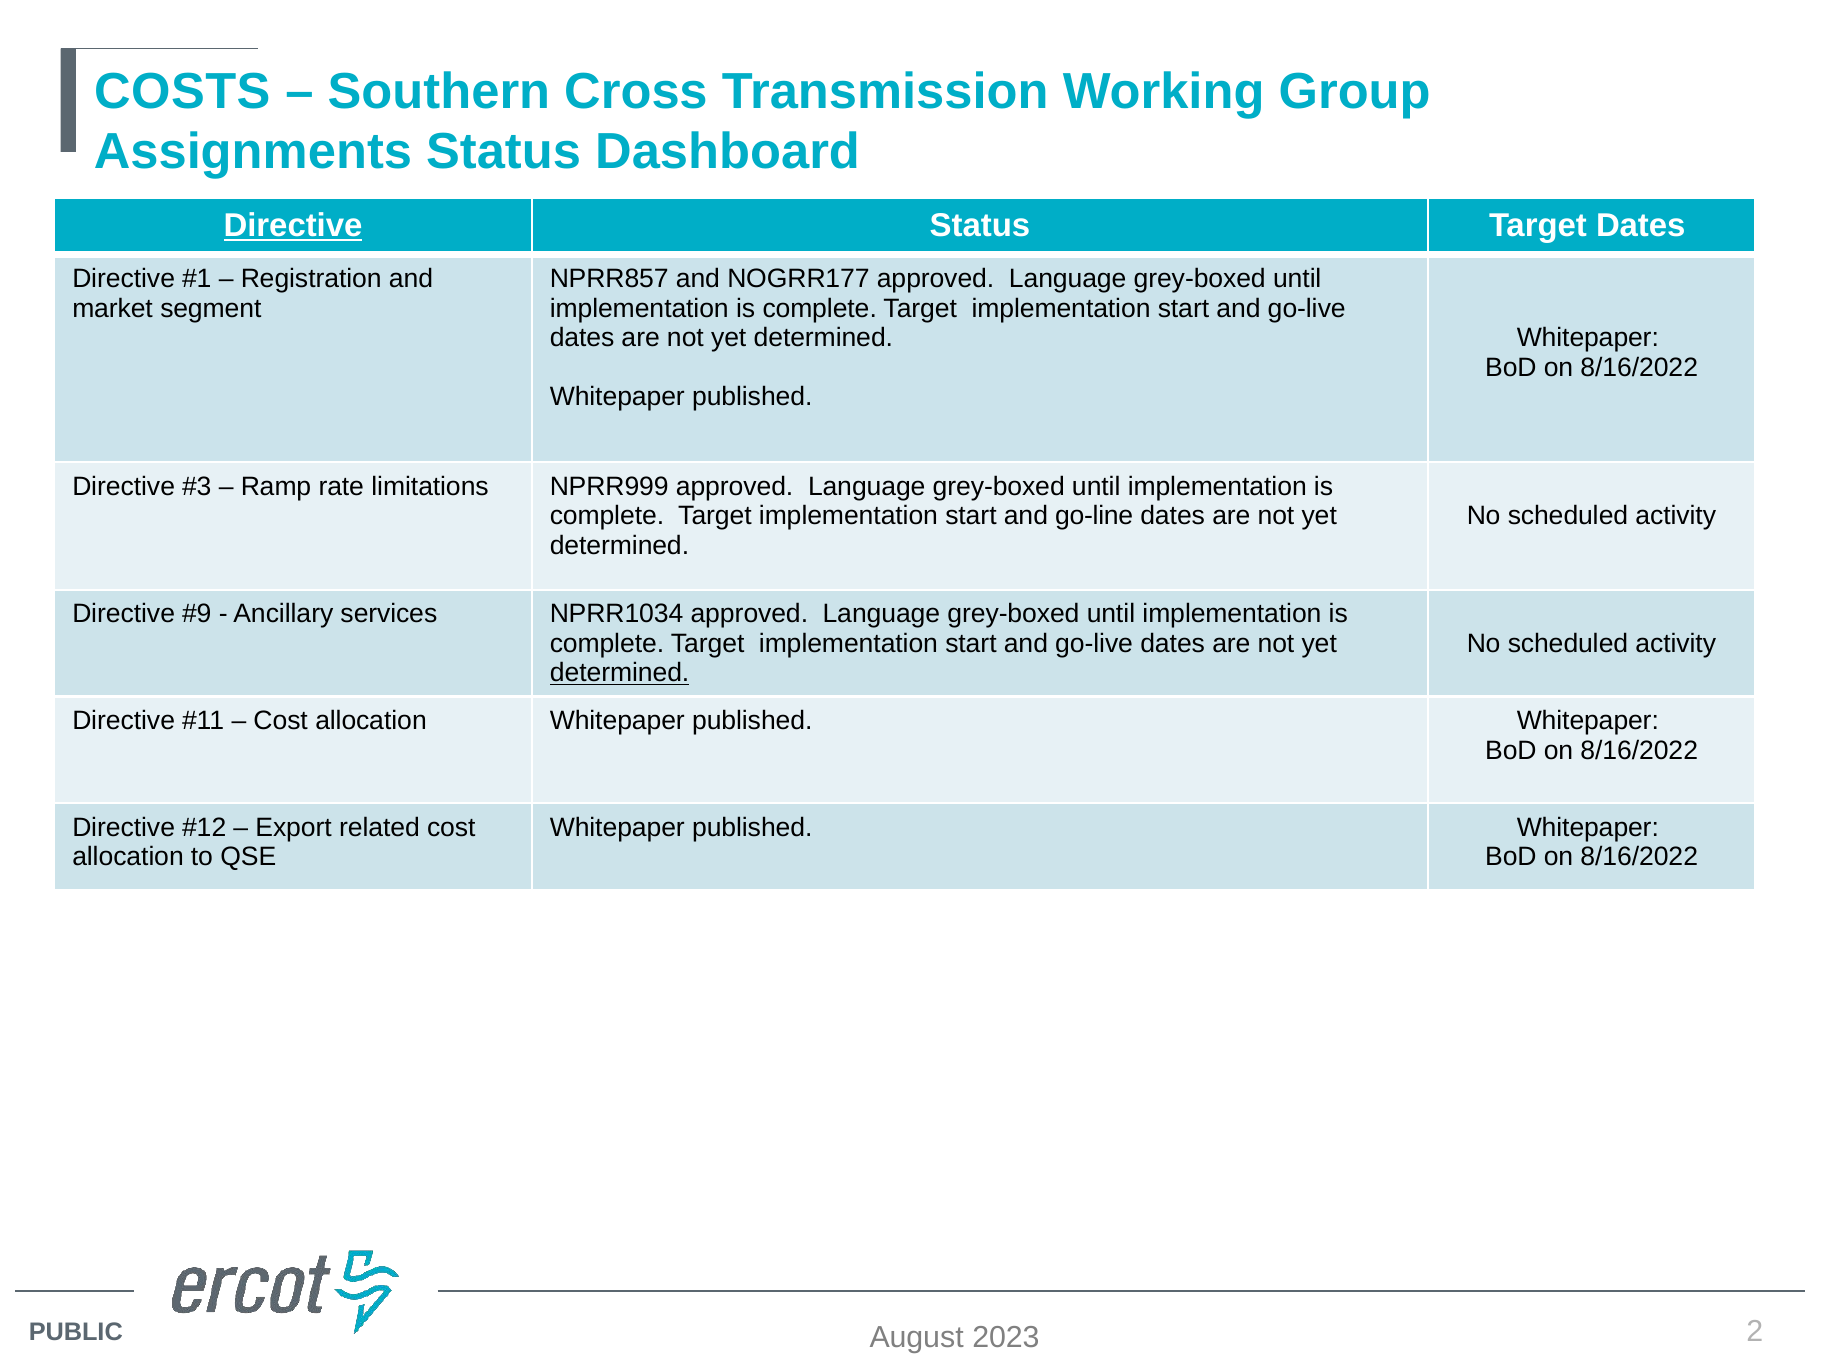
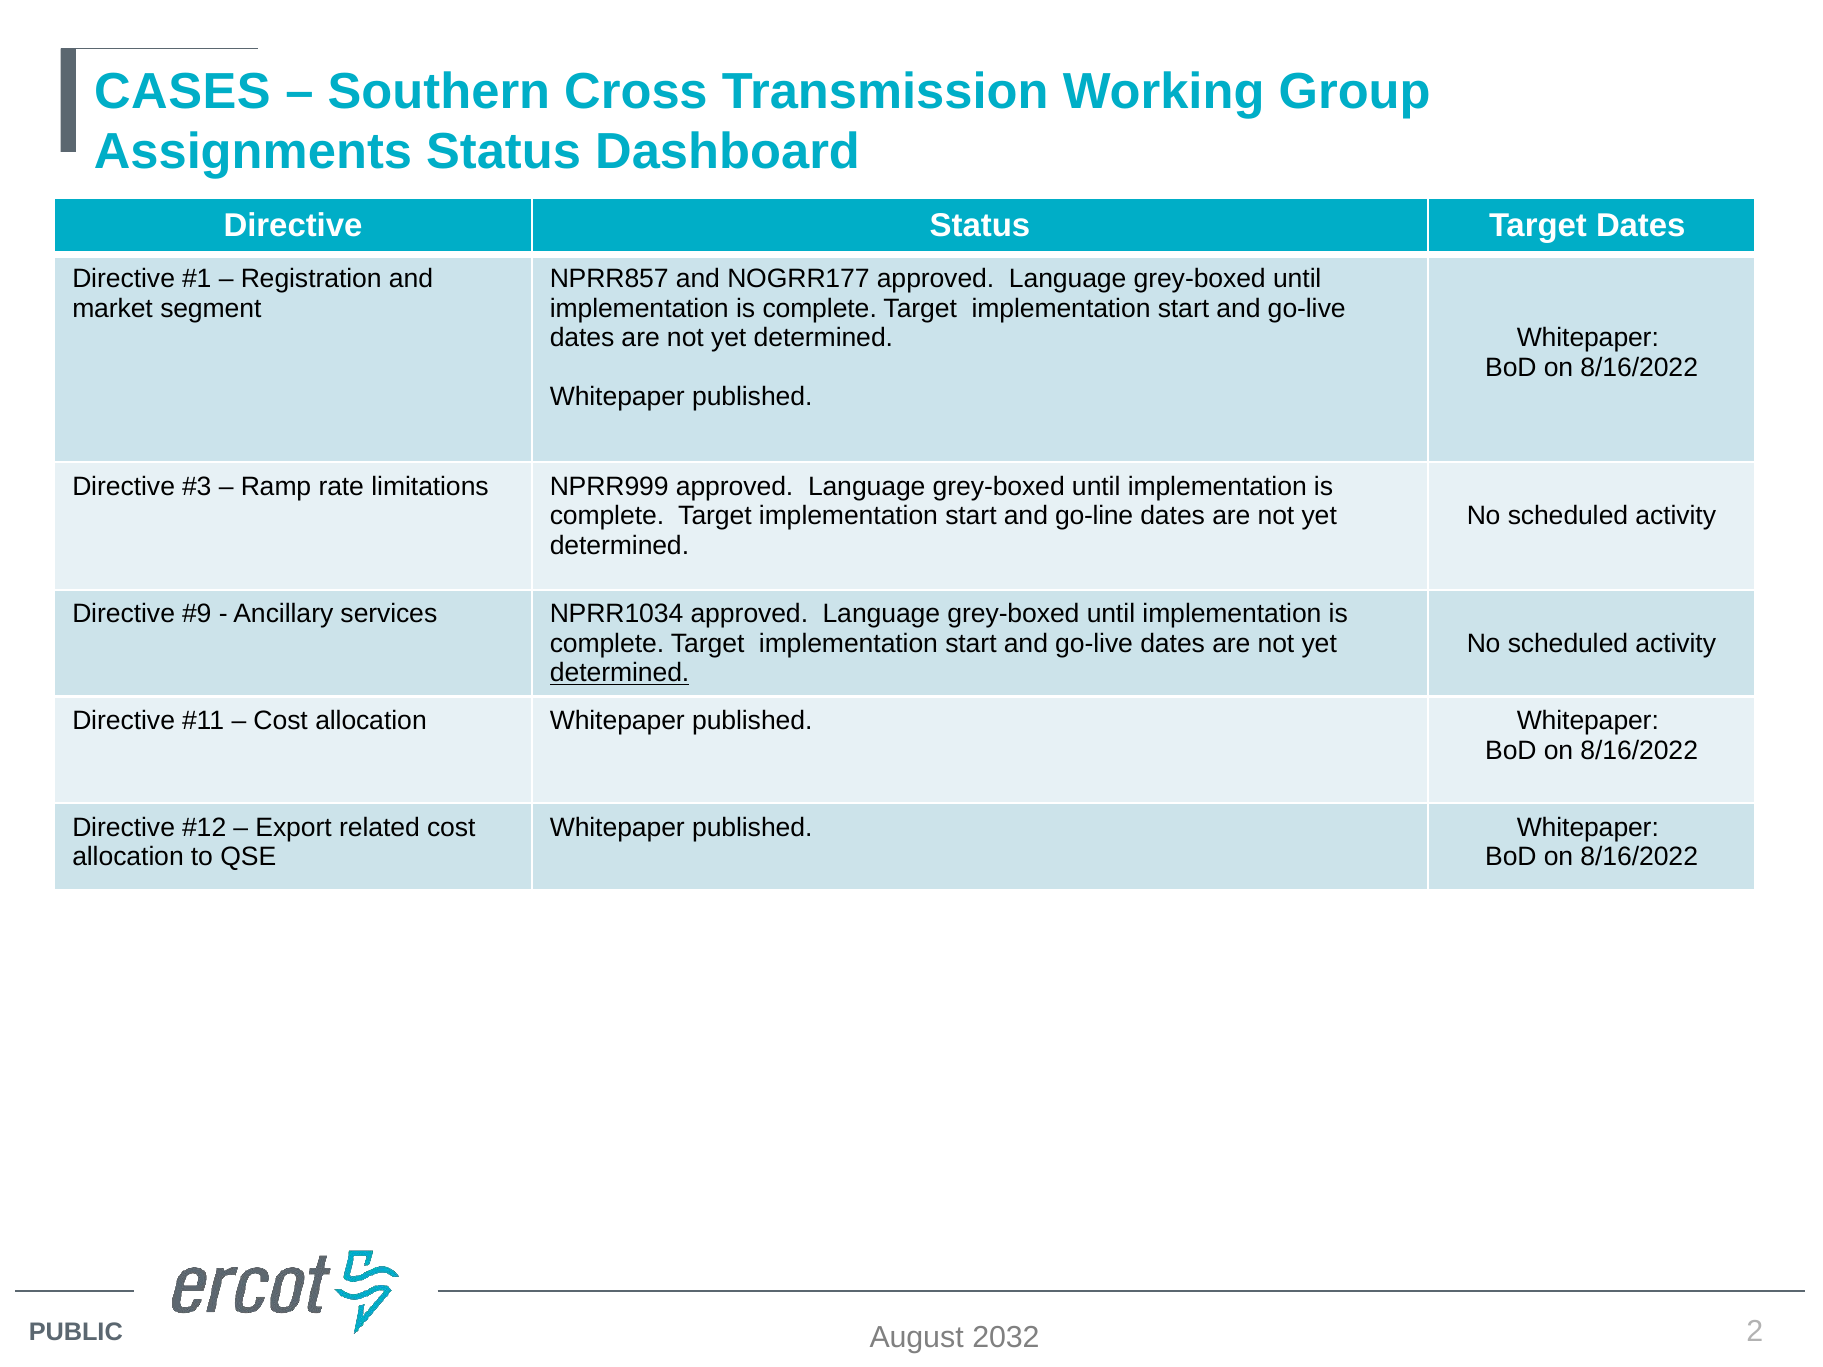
COSTS: COSTS -> CASES
Directive at (293, 226) underline: present -> none
2023: 2023 -> 2032
